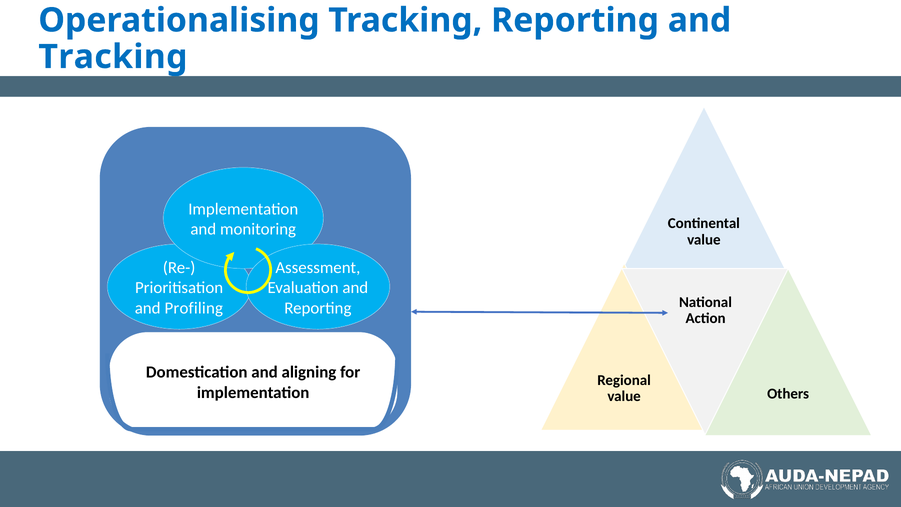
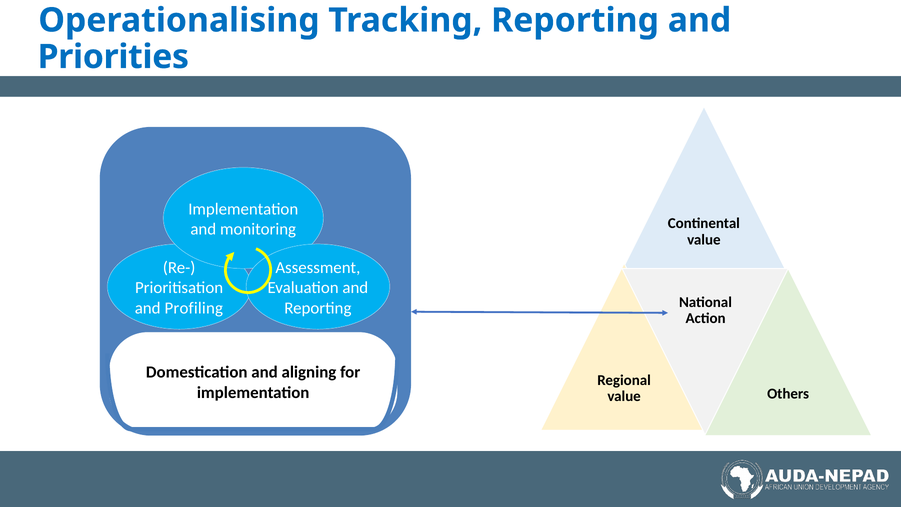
Tracking at (113, 57): Tracking -> Priorities
